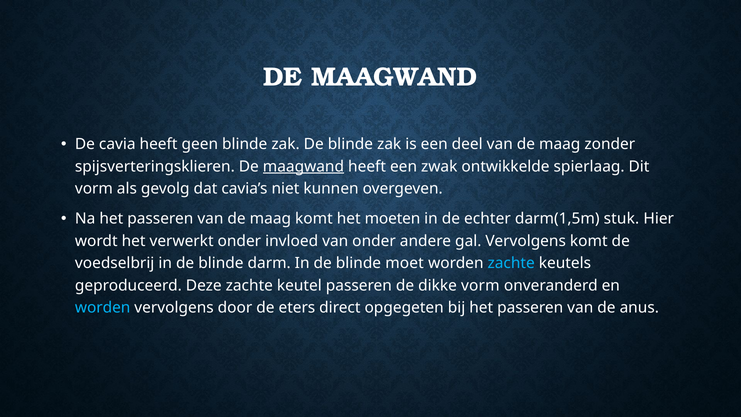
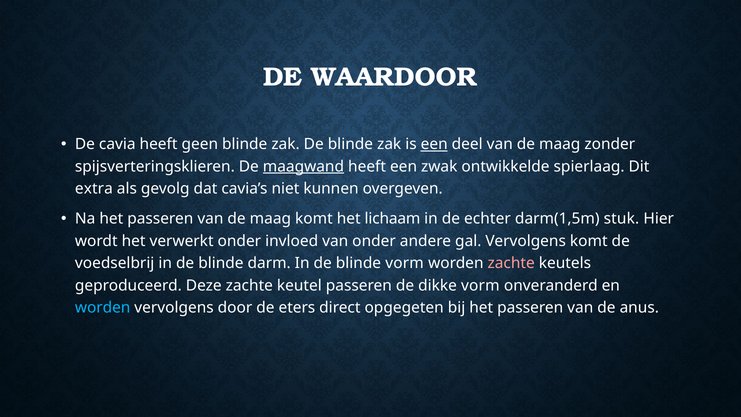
MAAGWAND at (394, 77): MAAGWAND -> WAARDOOR
een at (434, 144) underline: none -> present
vorm at (94, 189): vorm -> extra
moeten: moeten -> lichaam
blinde moet: moet -> vorm
zachte at (511, 263) colour: light blue -> pink
